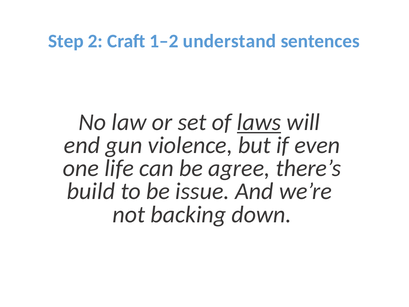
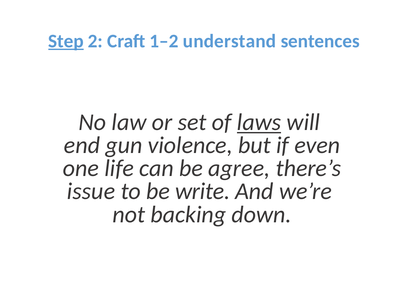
Step underline: none -> present
build: build -> issue
issue: issue -> write
